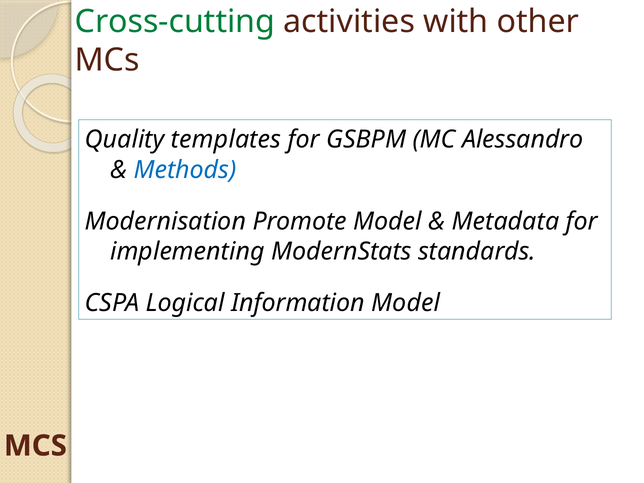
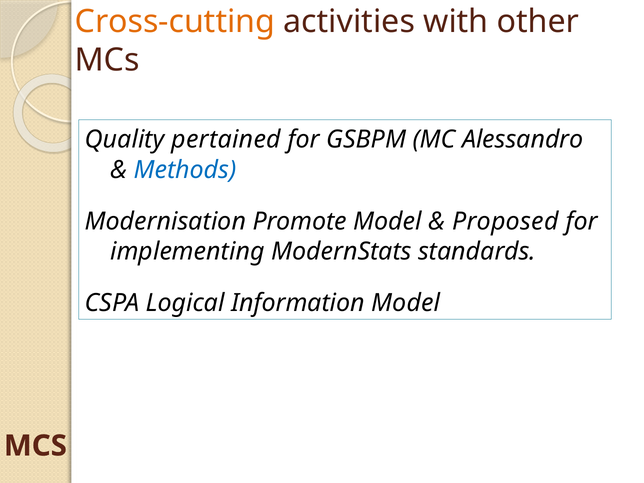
Cross-cutting colour: green -> orange
templates: templates -> pertained
Metadata: Metadata -> Proposed
